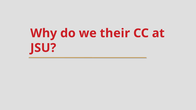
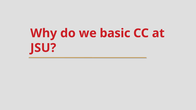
their: their -> basic
